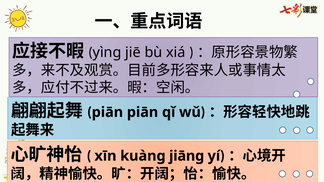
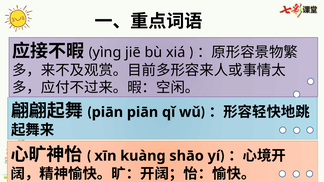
jiāng: jiāng -> shāo
